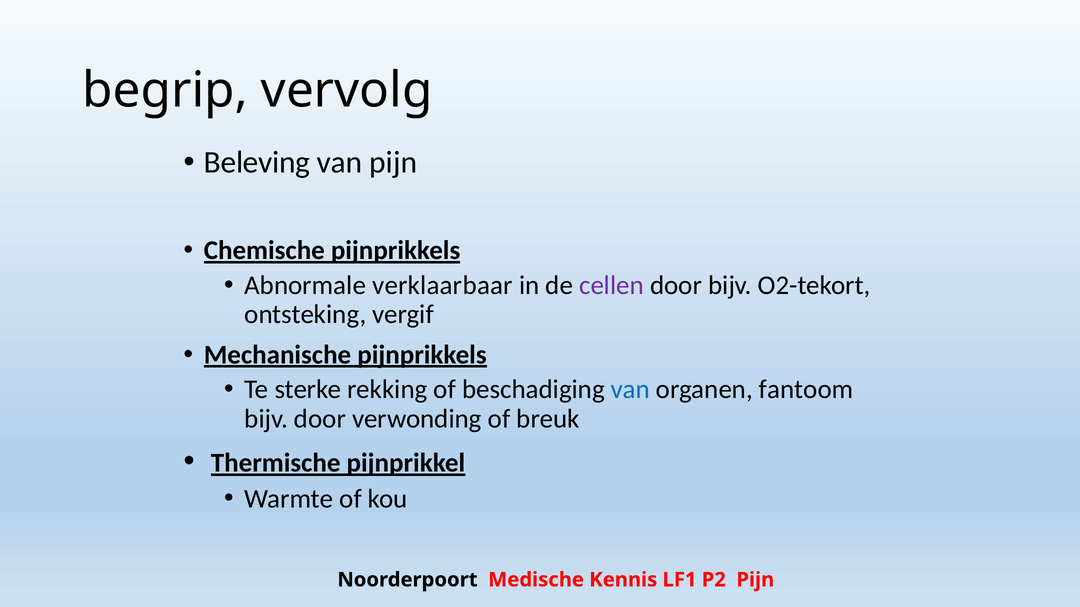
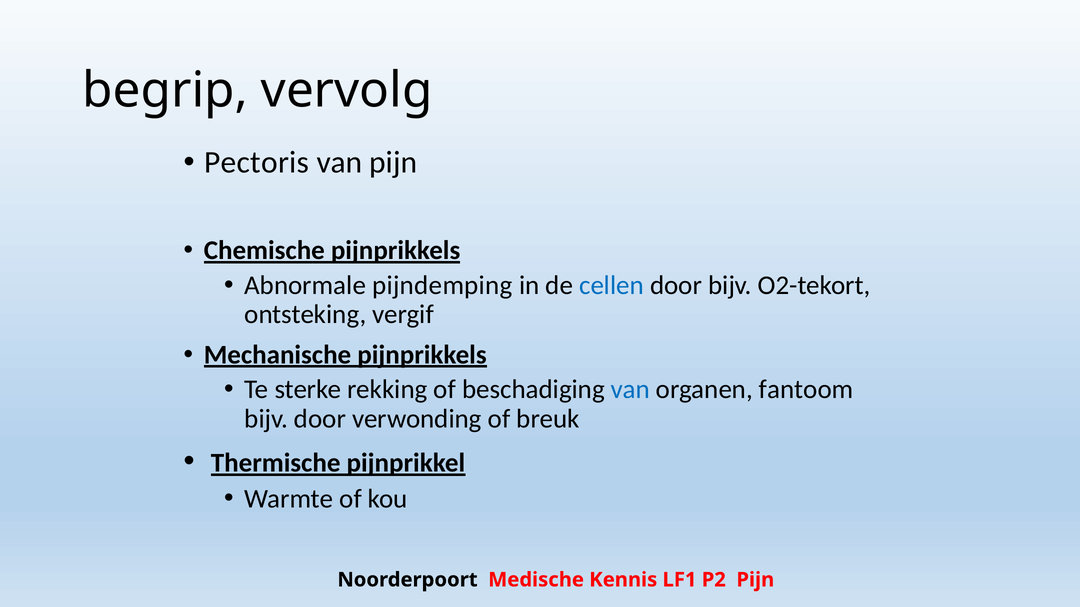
Beleving: Beleving -> Pectoris
verklaarbaar: verklaarbaar -> pijndemping
cellen colour: purple -> blue
